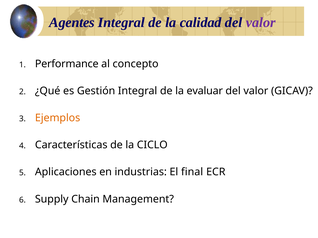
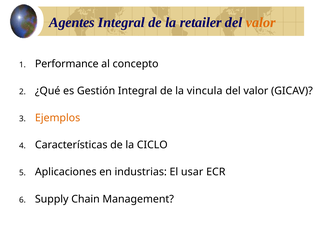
calidad: calidad -> retailer
valor at (261, 23) colour: purple -> orange
evaluar: evaluar -> vincula
final: final -> usar
